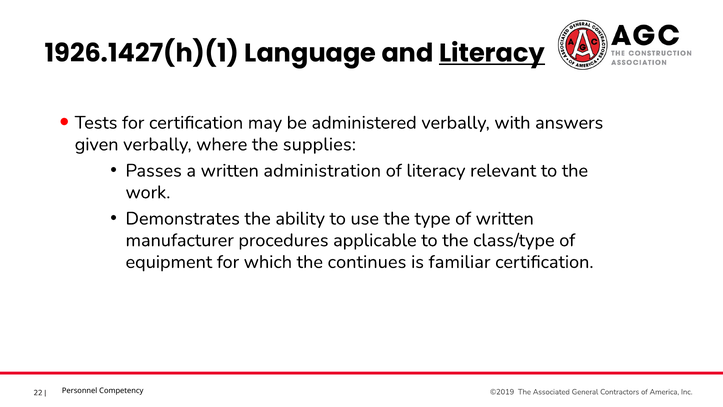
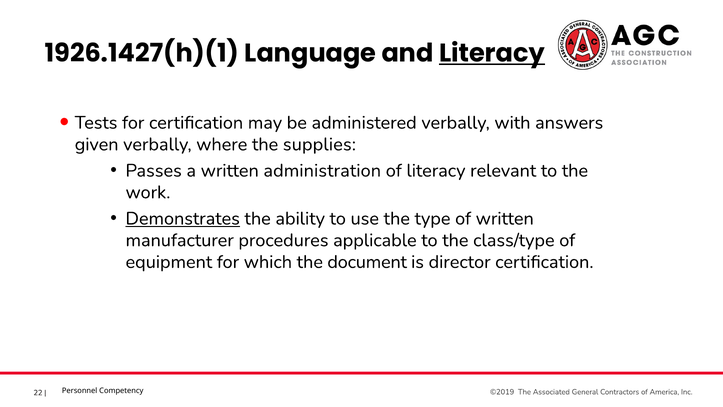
Demonstrates underline: none -> present
continues: continues -> document
familiar: familiar -> director
